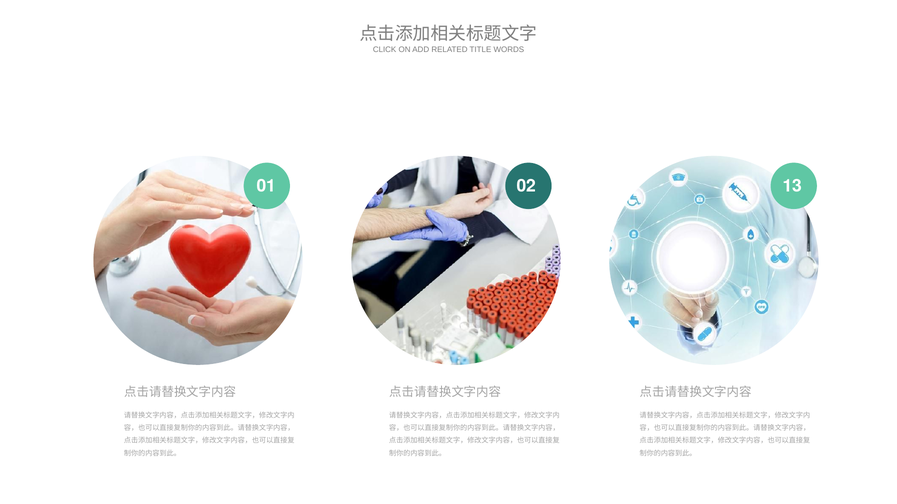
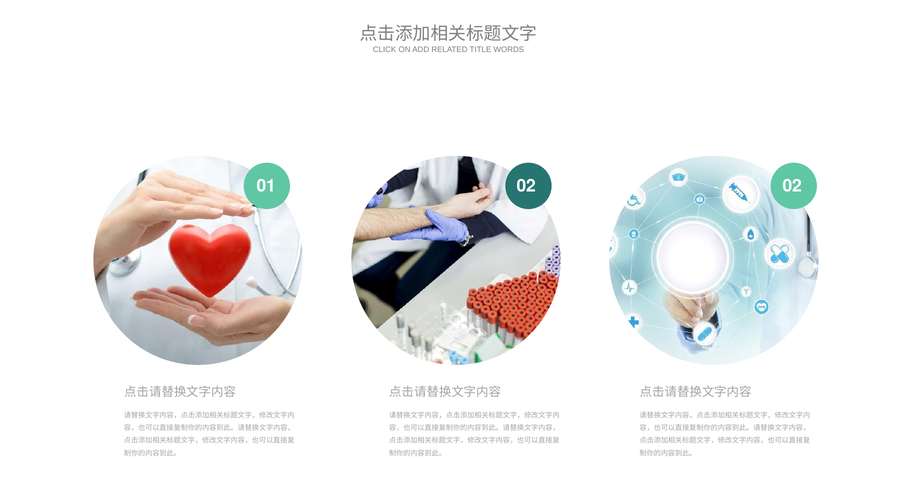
02 13: 13 -> 02
